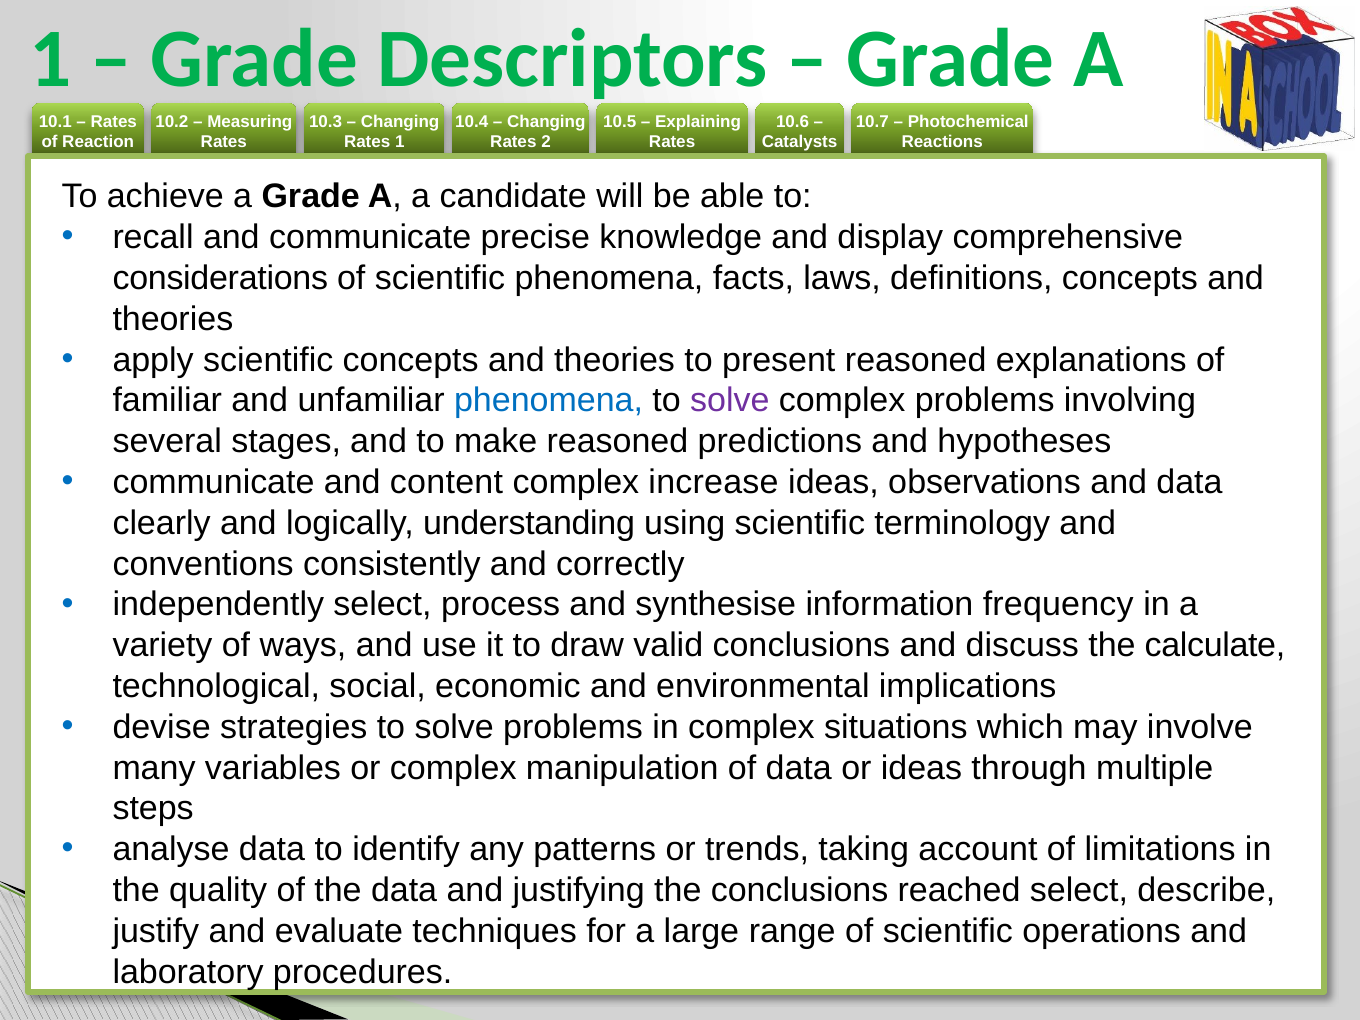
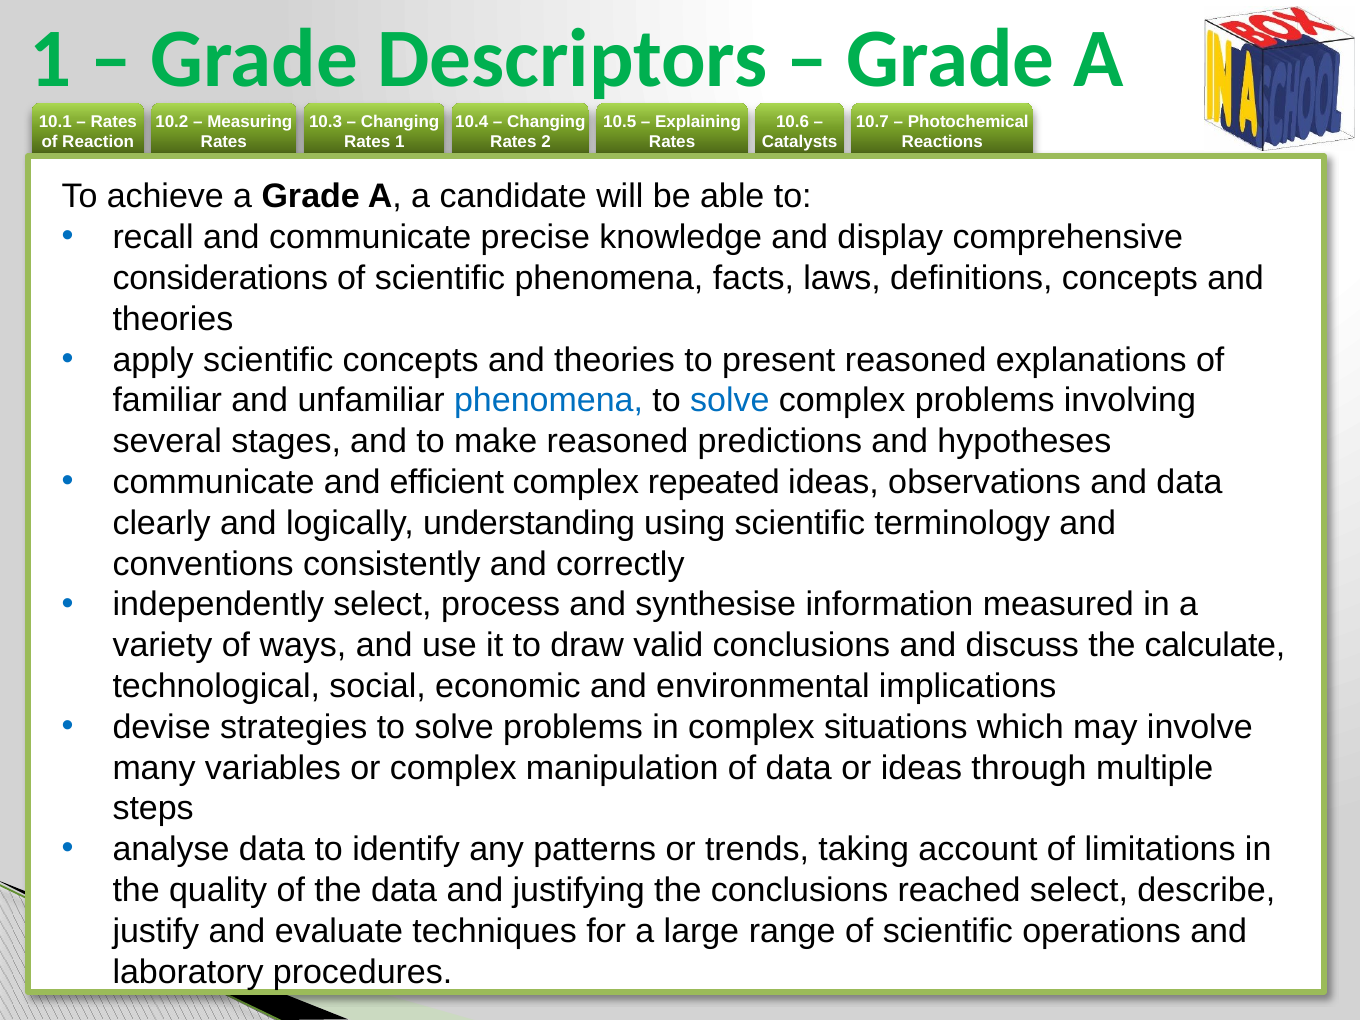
solve at (730, 401) colour: purple -> blue
content: content -> efficient
increase: increase -> repeated
frequency: frequency -> measured
